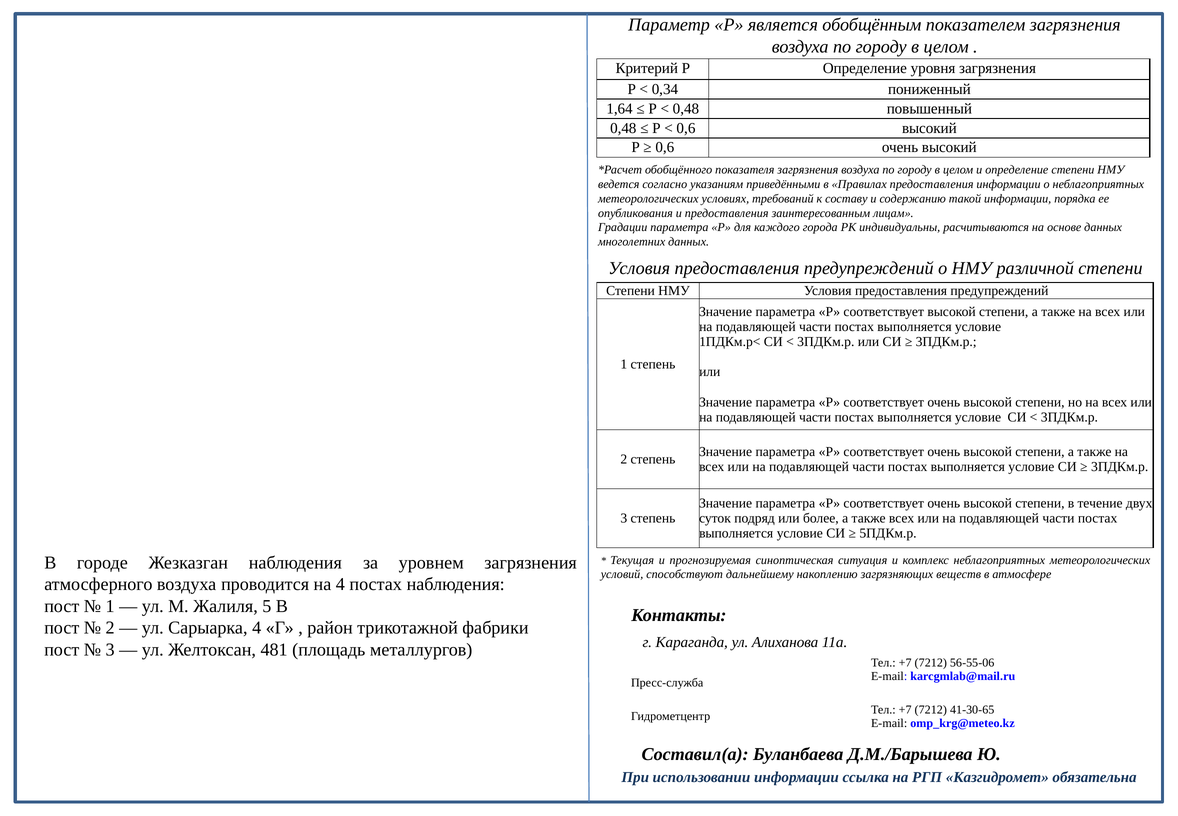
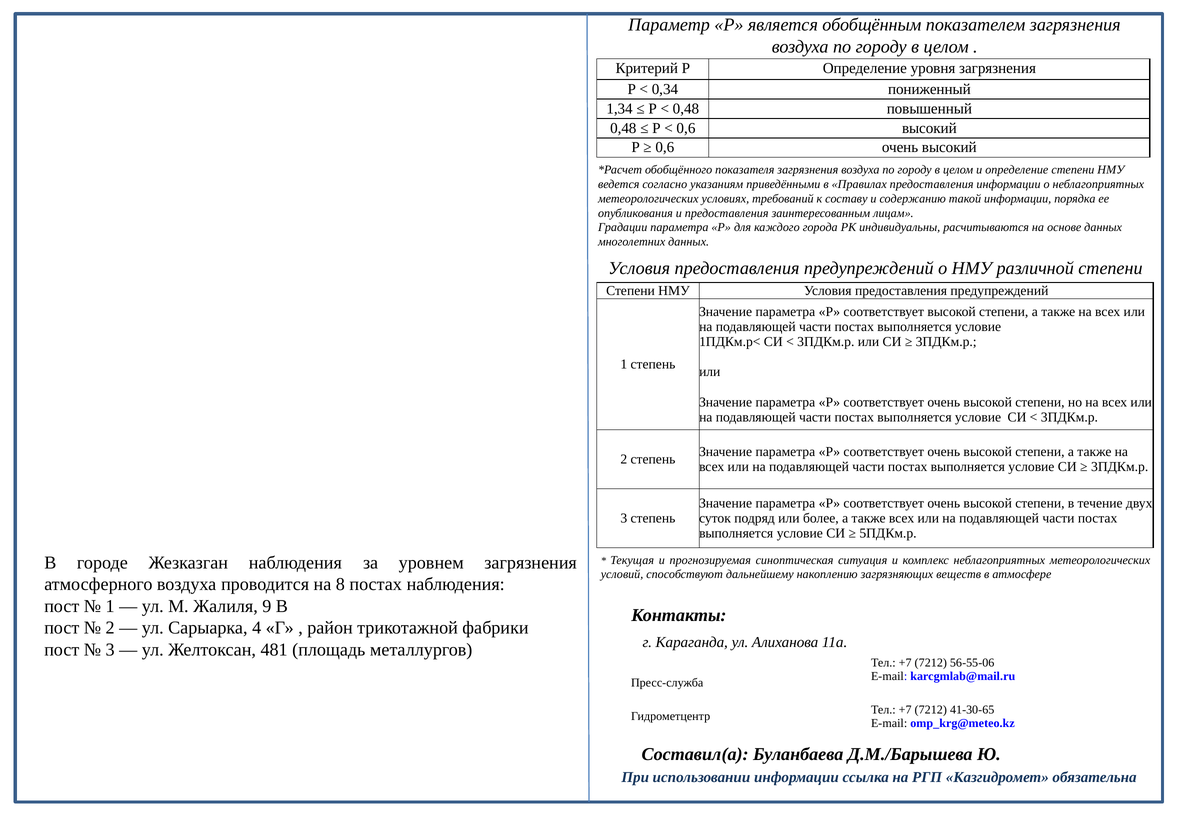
1,64: 1,64 -> 1,34
на 4: 4 -> 8
5: 5 -> 9
